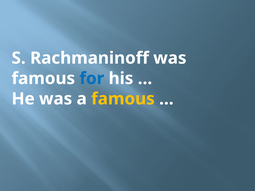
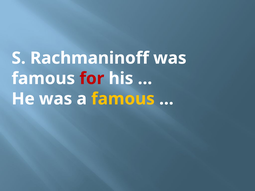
for colour: blue -> red
